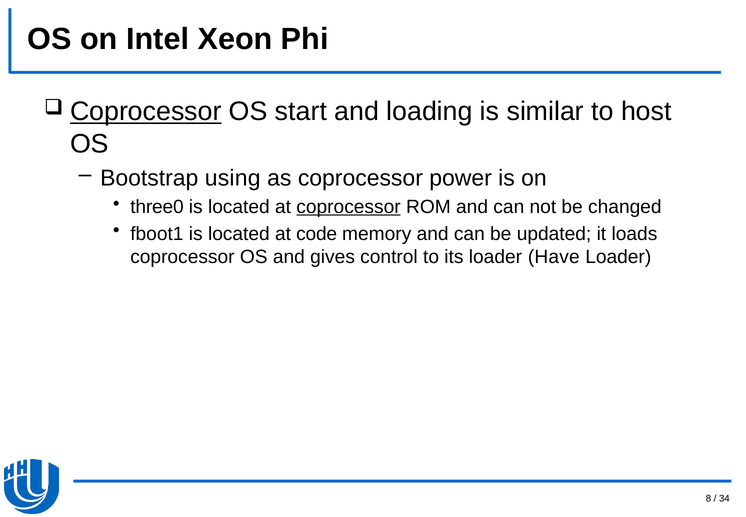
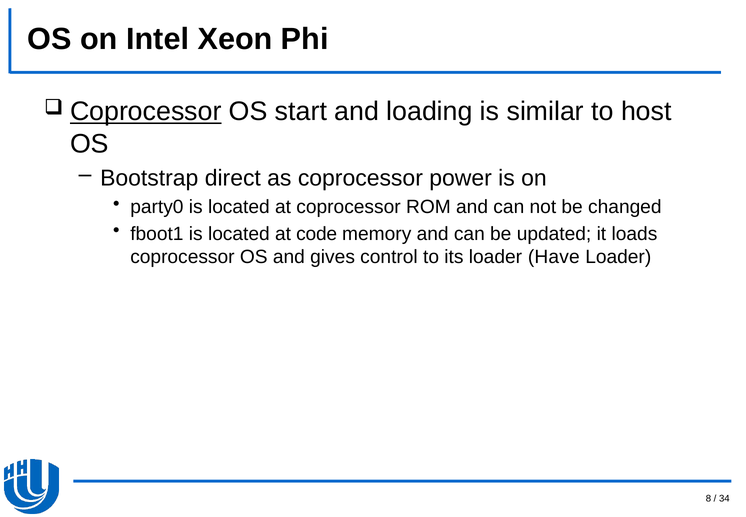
using: using -> direct
three0: three0 -> party0
coprocessor at (349, 207) underline: present -> none
